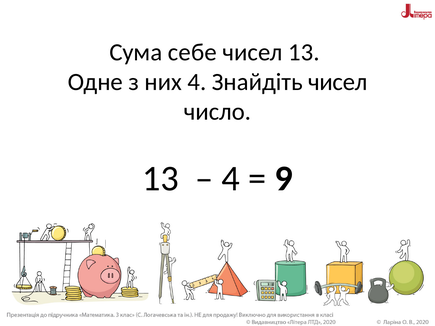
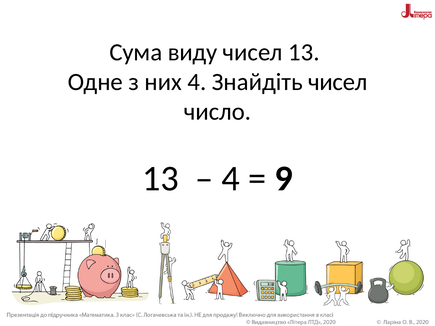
себе: себе -> виду
